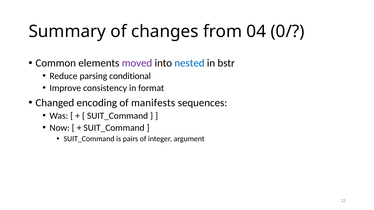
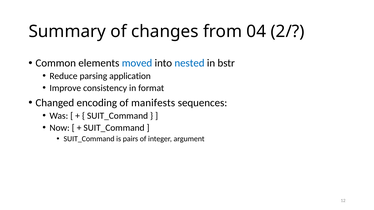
0/: 0/ -> 2/
moved colour: purple -> blue
conditional: conditional -> application
